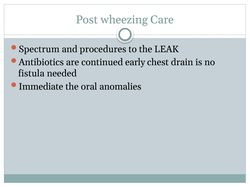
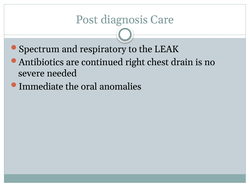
wheezing: wheezing -> diagnosis
procedures: procedures -> respiratory
early: early -> right
fistula: fistula -> severe
